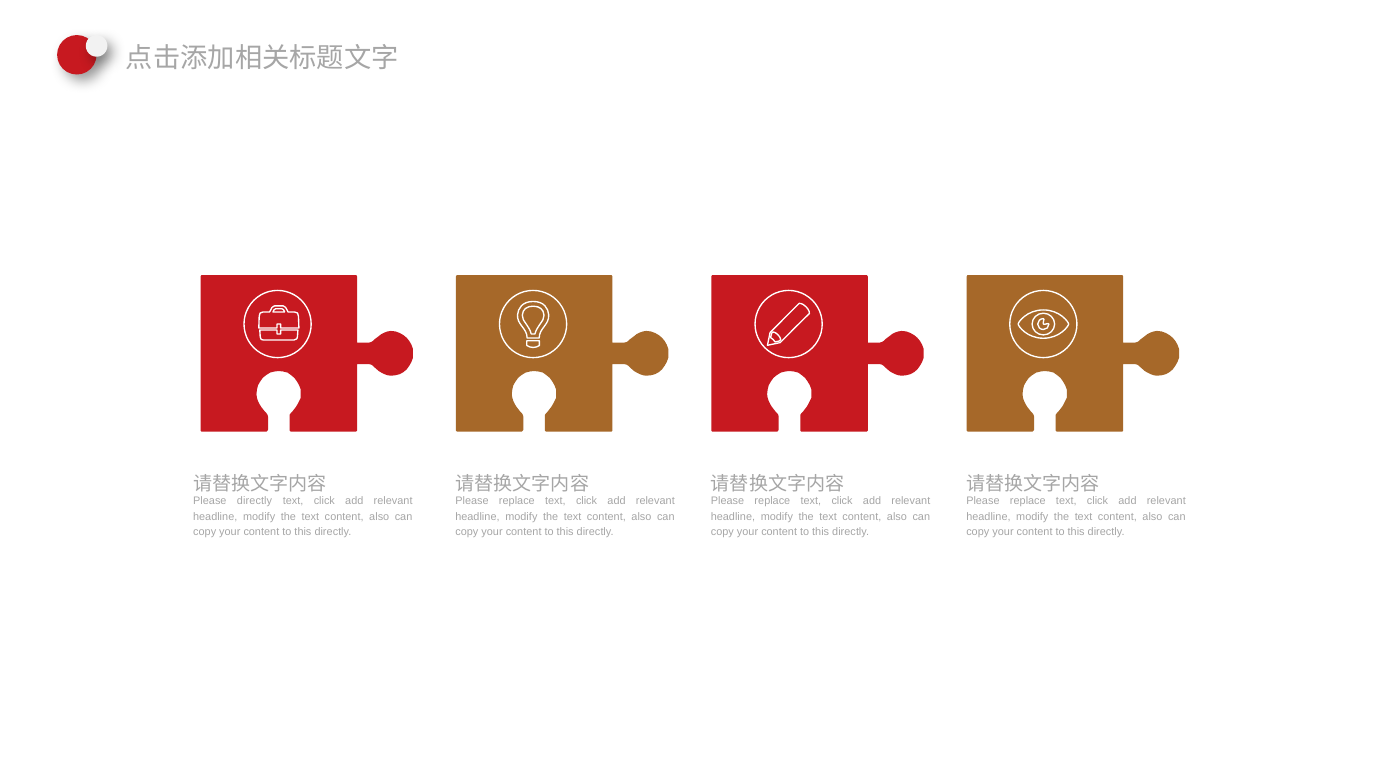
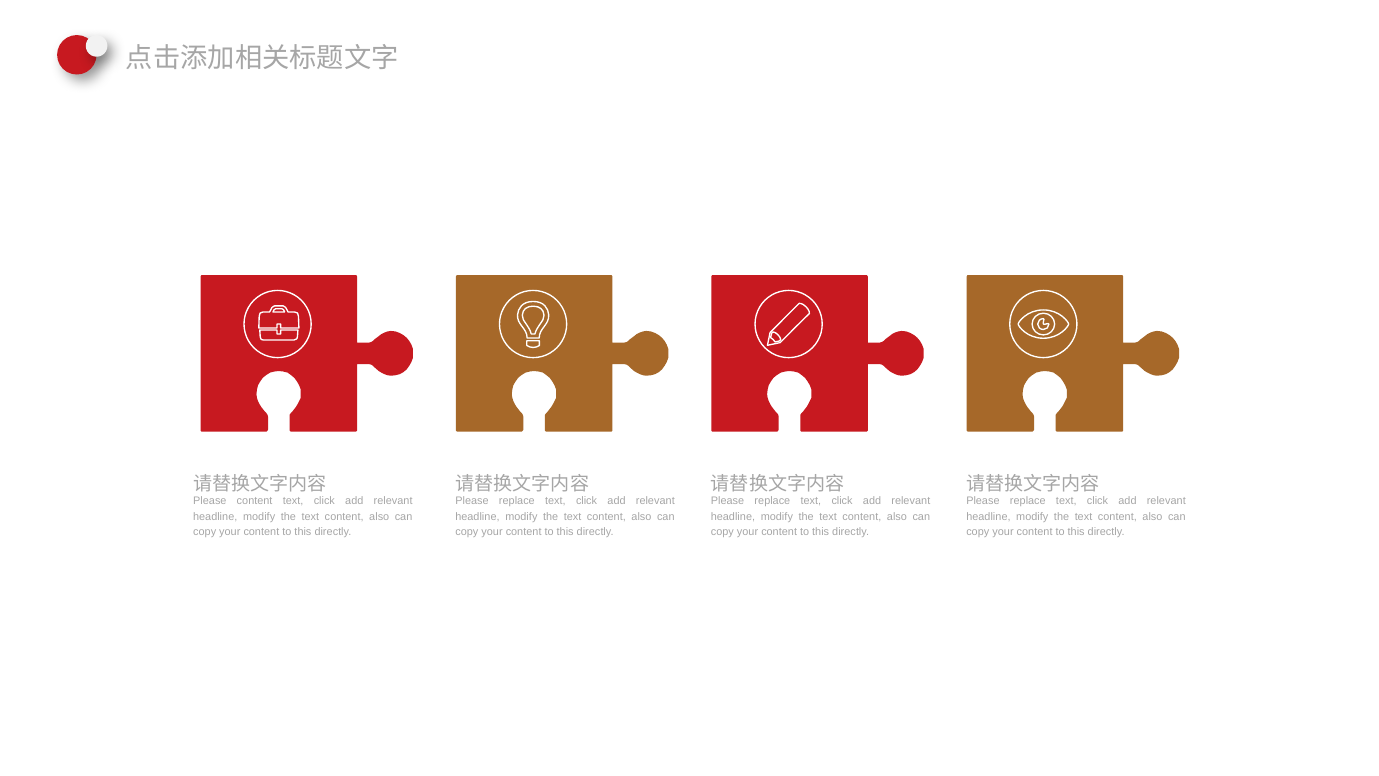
Please directly: directly -> content
